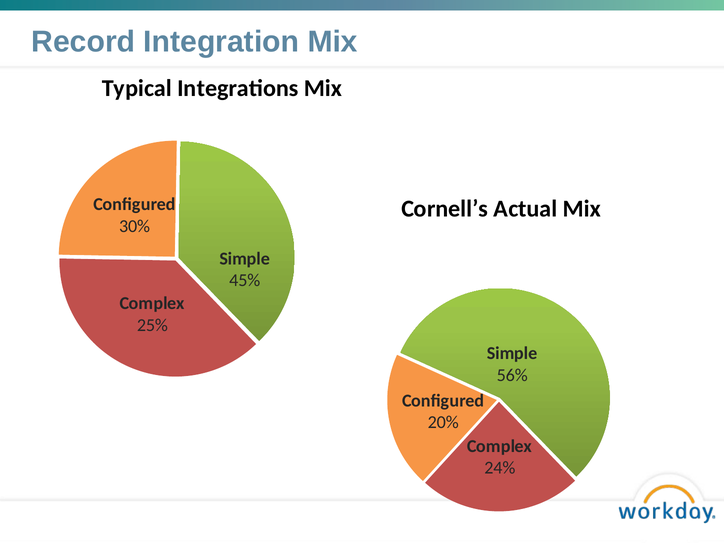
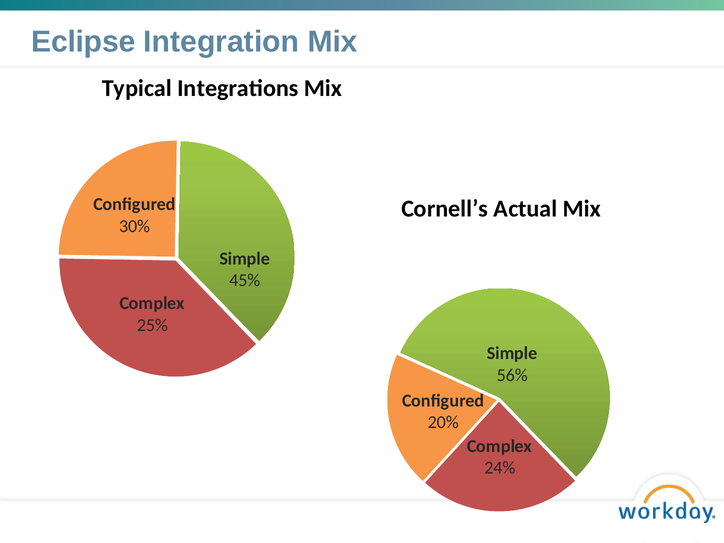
Record: Record -> Eclipse
